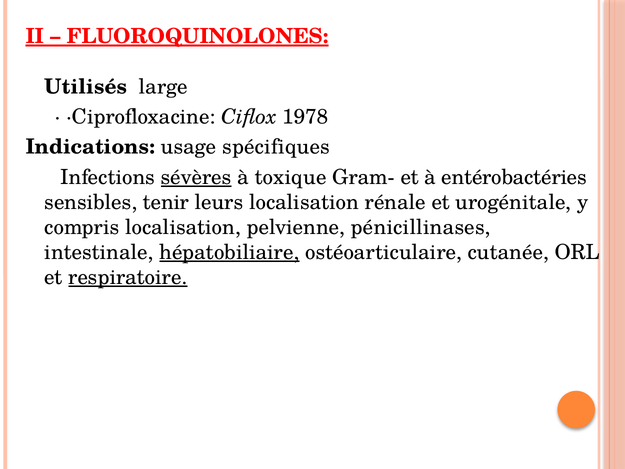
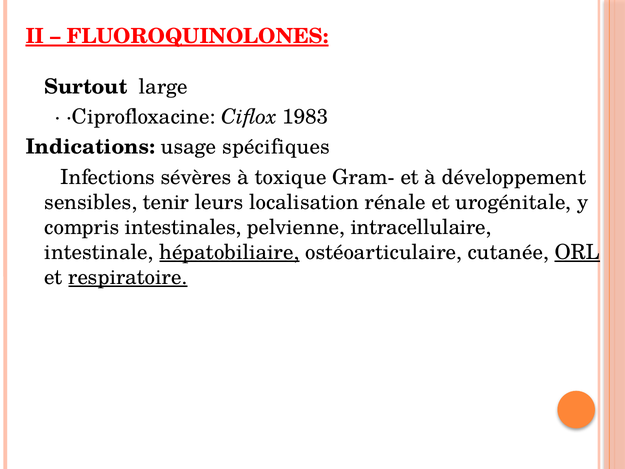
Utilisés: Utilisés -> Surtout
1978: 1978 -> 1983
sévères underline: present -> none
entérobactéries: entérobactéries -> développement
compris localisation: localisation -> intestinales
pénicillinases: pénicillinases -> intracellulaire
ORL underline: none -> present
